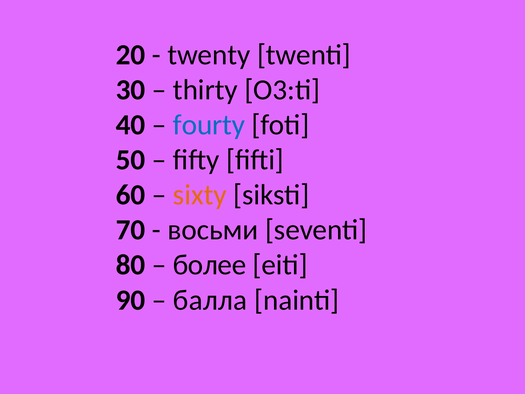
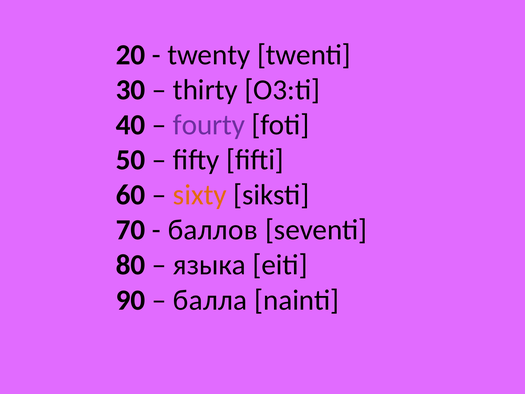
fourty colour: blue -> purple
восьми: восьми -> баллов
более: более -> языка
